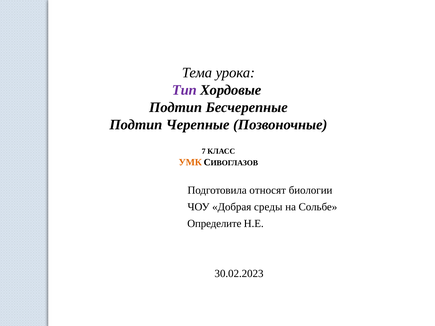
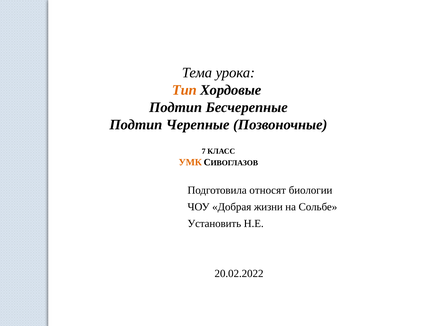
Тип colour: purple -> orange
среды: среды -> жизни
Определите: Определите -> Установить
30.02.2023: 30.02.2023 -> 20.02.2022
